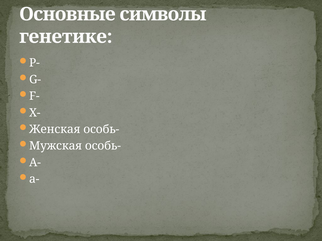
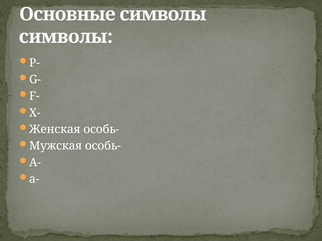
генетике at (66, 37): генетике -> символы
